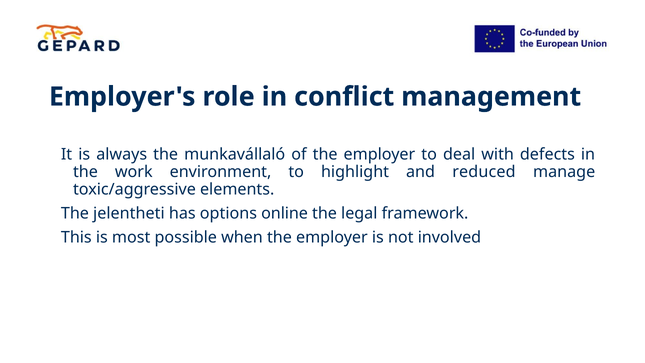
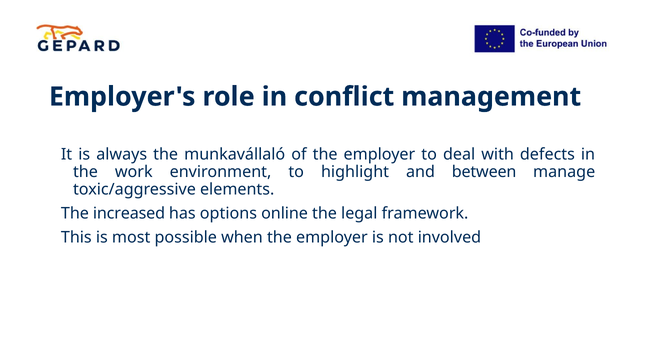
reduced: reduced -> between
jelentheti: jelentheti -> increased
